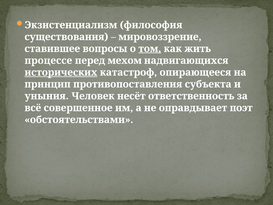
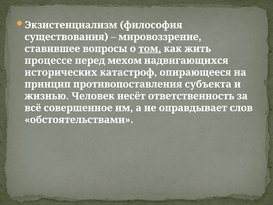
исторических underline: present -> none
уныния: уныния -> жизнью
поэт: поэт -> слов
